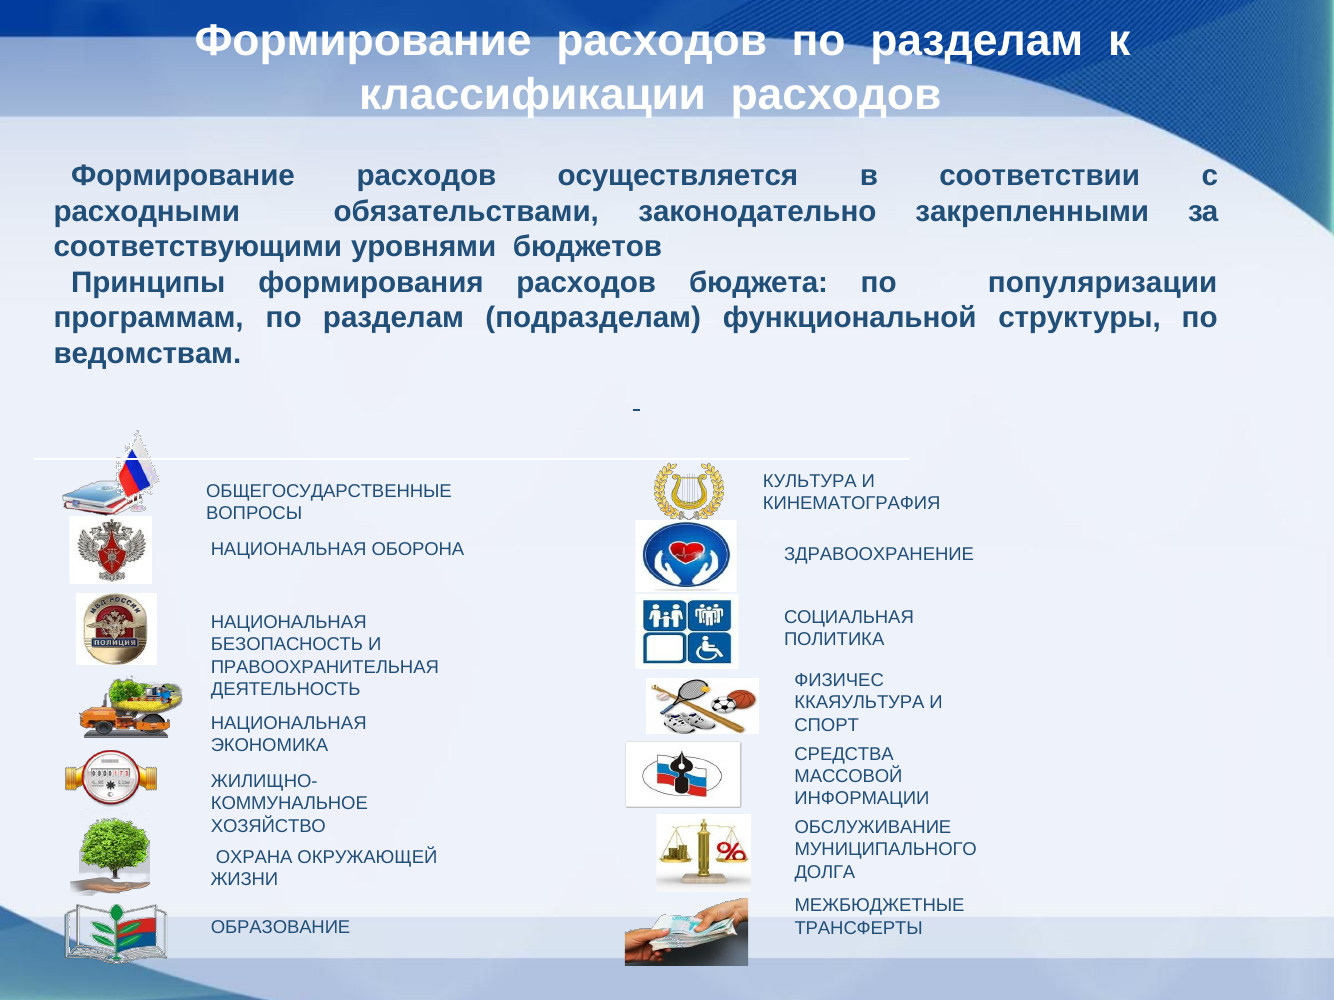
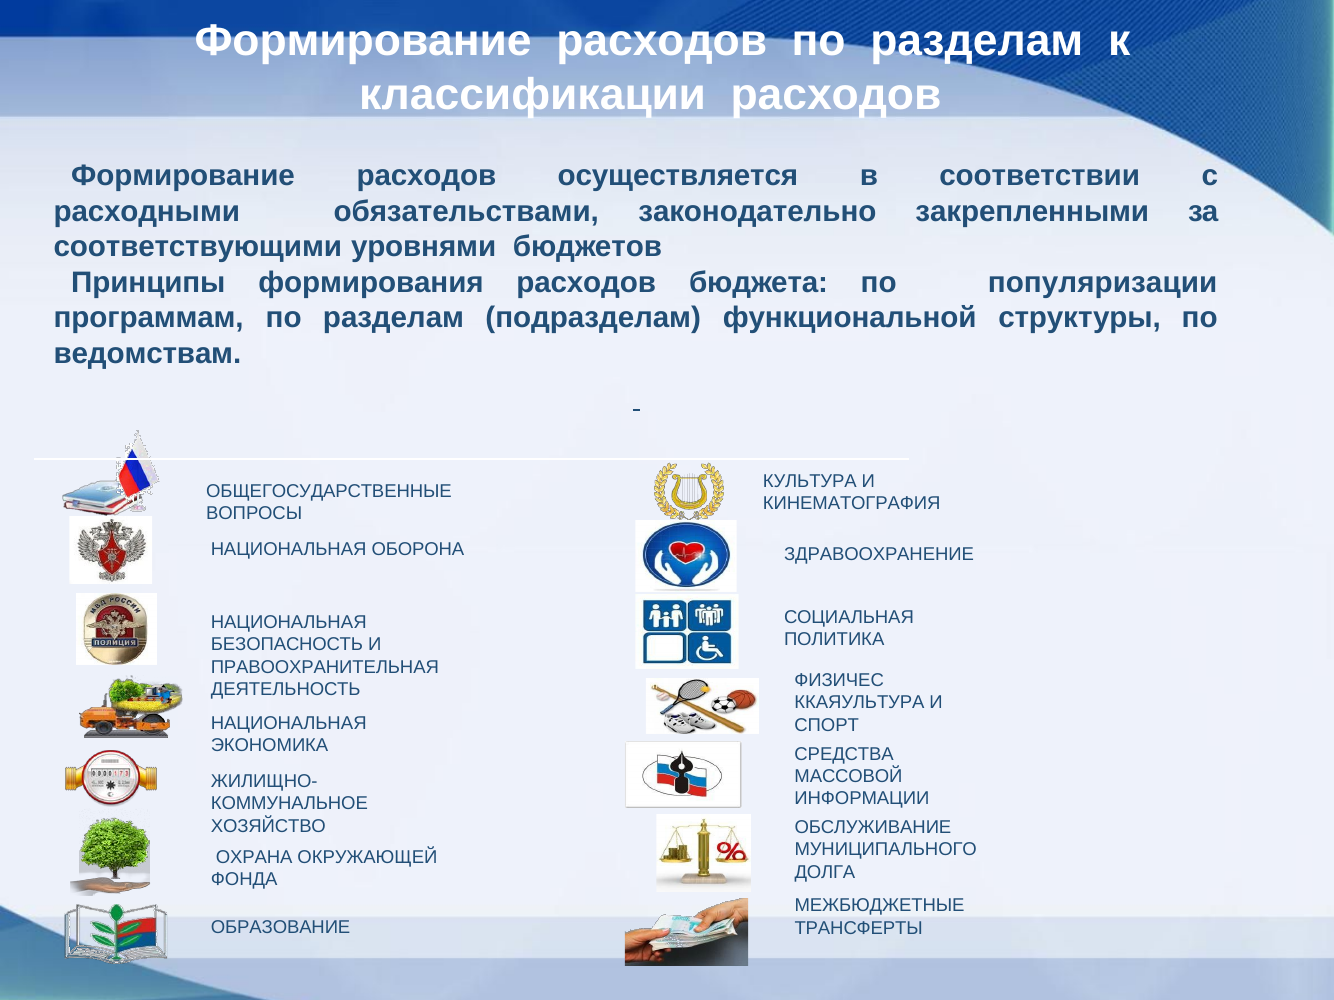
ЖИЗНИ: ЖИЗНИ -> ФОНДА
